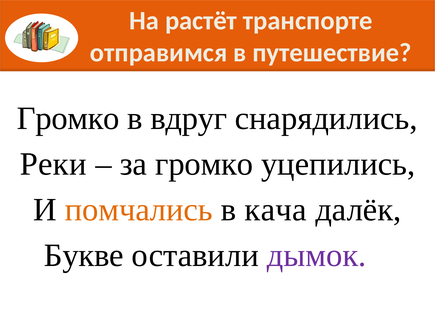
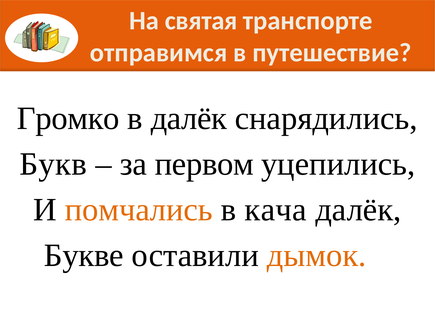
растёт: растёт -> святая
в вдруг: вдруг -> далёк
Реки: Реки -> Букв
за громко: громко -> первом
дымок colour: purple -> orange
